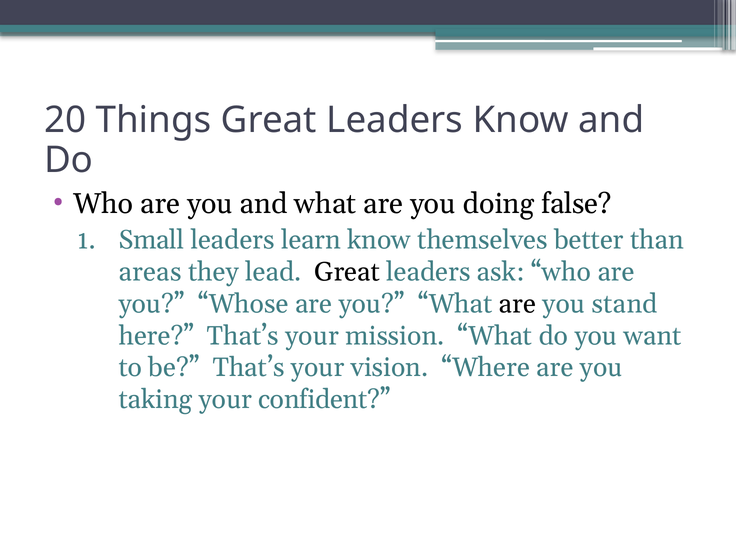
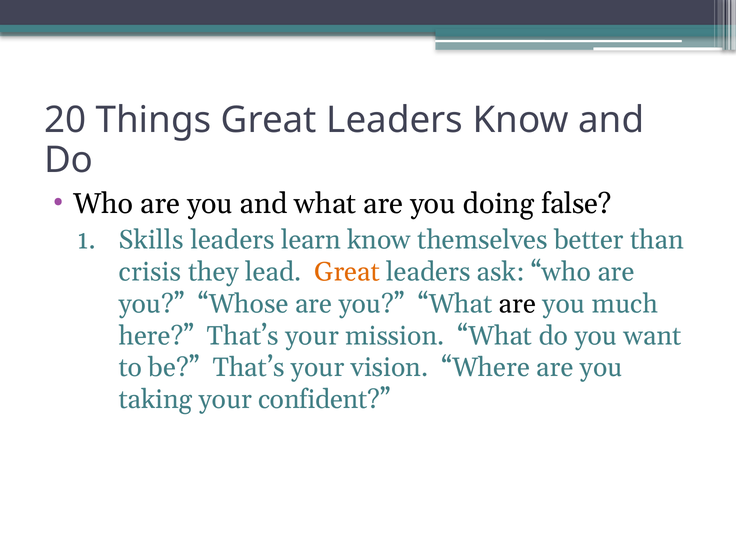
Small: Small -> Skills
areas: areas -> crisis
Great at (347, 272) colour: black -> orange
stand: stand -> much
